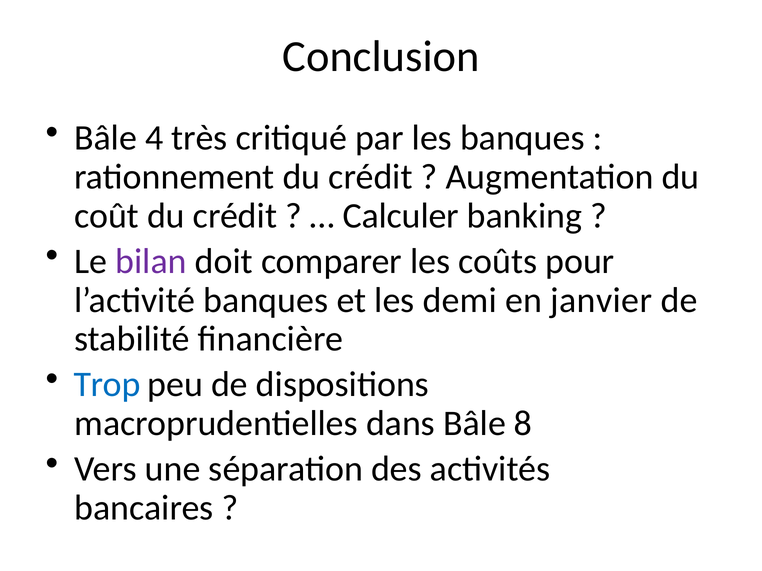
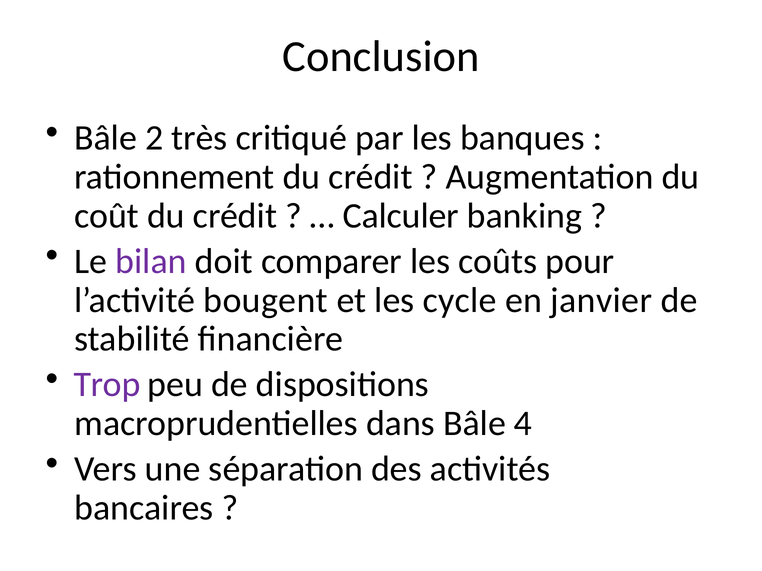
4: 4 -> 2
l’activité banques: banques -> bougent
demi: demi -> cycle
Trop colour: blue -> purple
8: 8 -> 4
